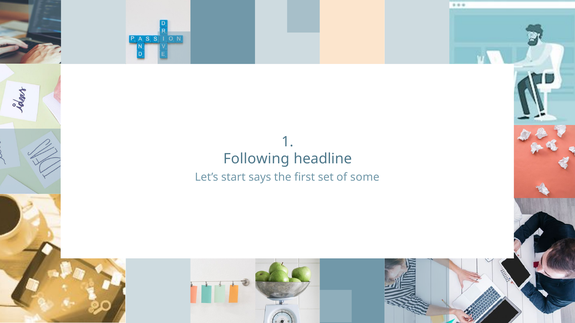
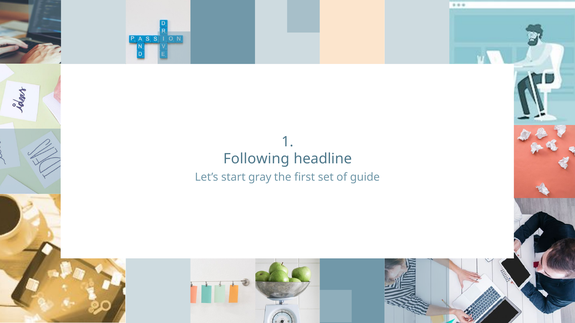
says: says -> gray
some: some -> guide
